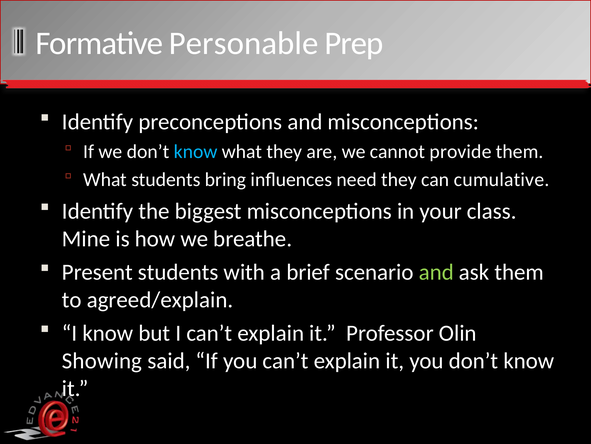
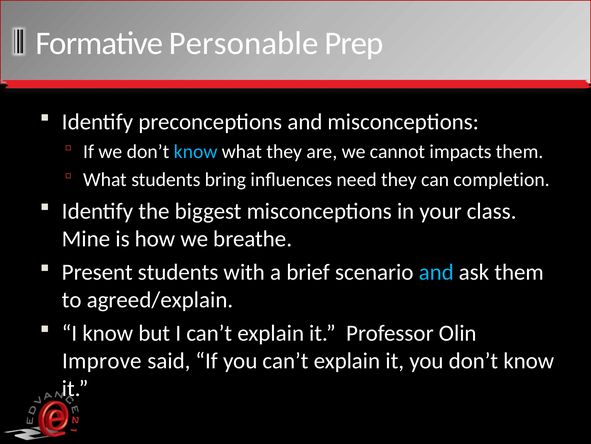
provide: provide -> impacts
cumulative: cumulative -> completion
and at (436, 272) colour: light green -> light blue
Showing: Showing -> Improve
